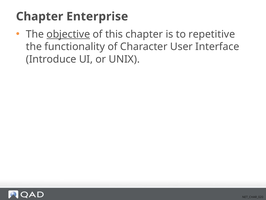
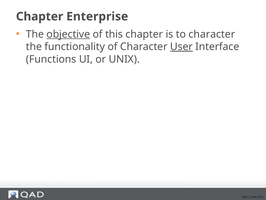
to repetitive: repetitive -> character
User underline: none -> present
Introduce: Introduce -> Functions
